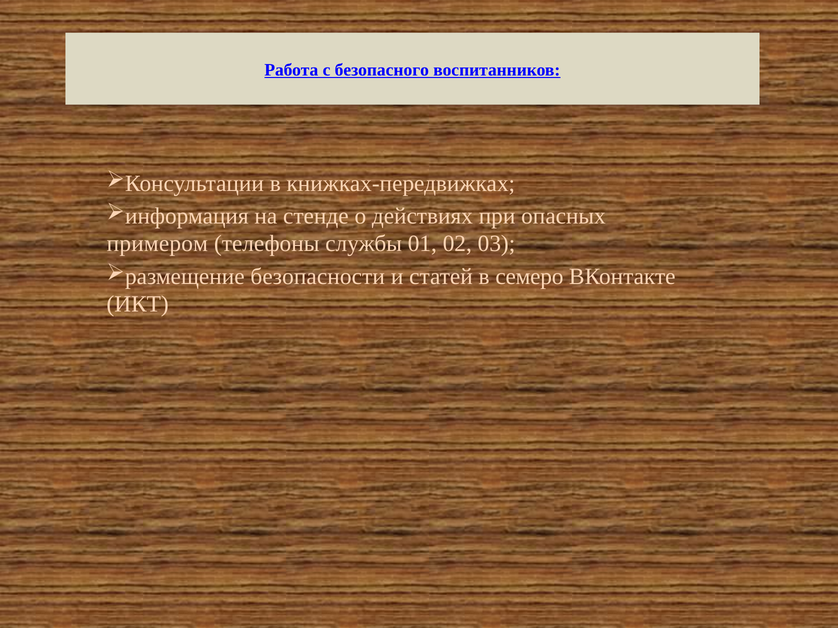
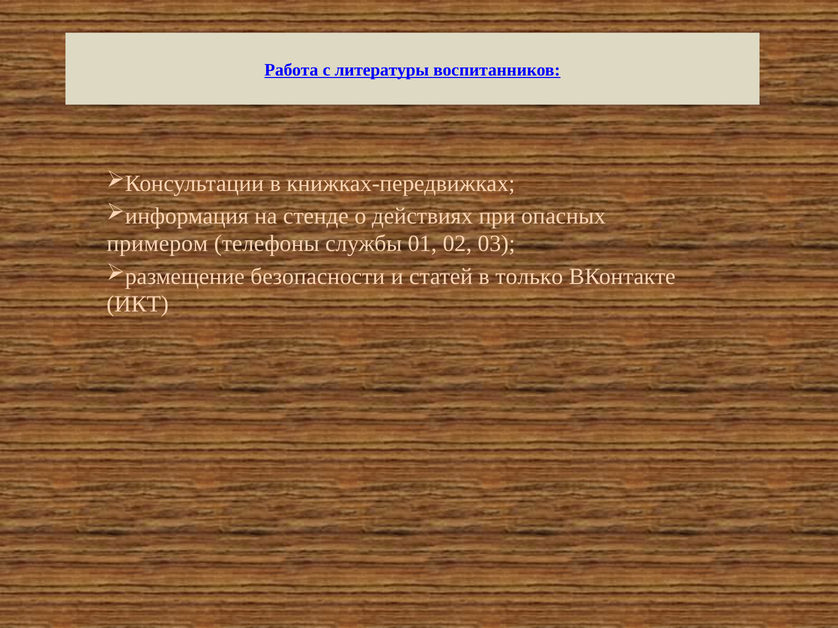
безопасного: безопасного -> литературы
семеро: семеро -> только
